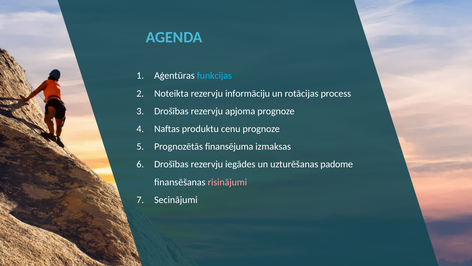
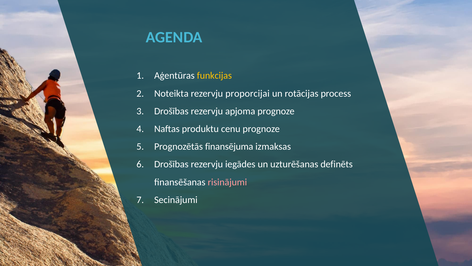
funkcijas colour: light blue -> yellow
informāciju: informāciju -> proporcijai
padome: padome -> definēts
